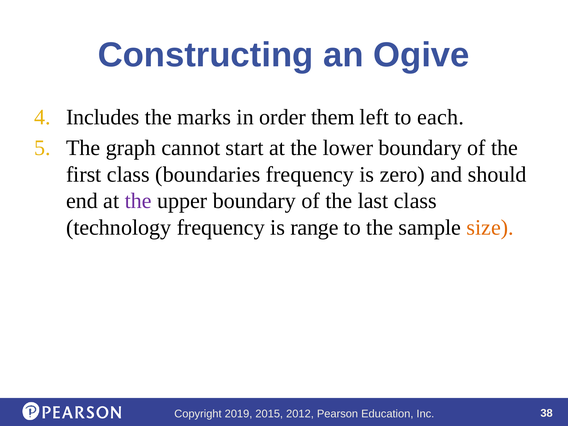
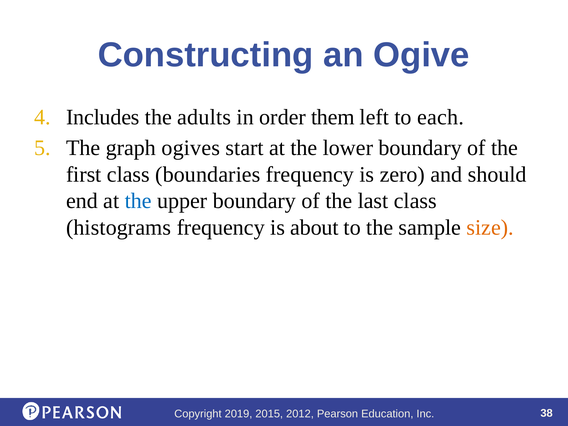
marks: marks -> adults
cannot: cannot -> ogives
the at (138, 201) colour: purple -> blue
technology: technology -> histograms
range: range -> about
